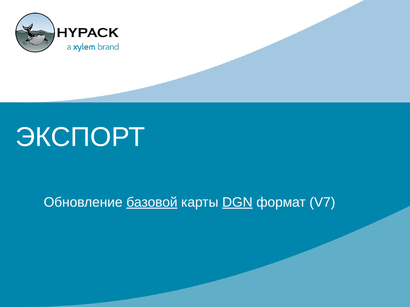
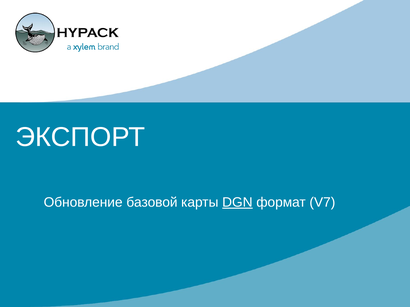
базовой underline: present -> none
